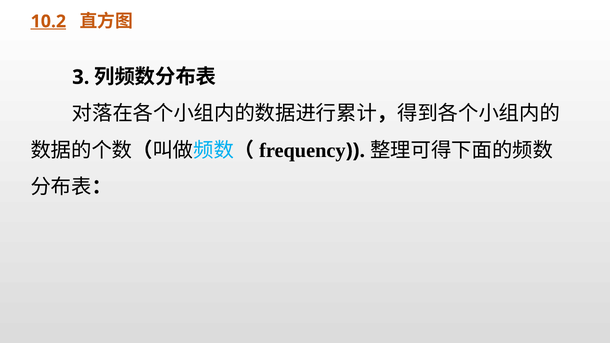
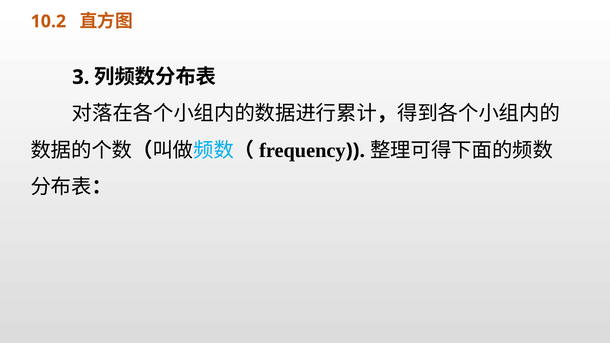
10.2 underline: present -> none
